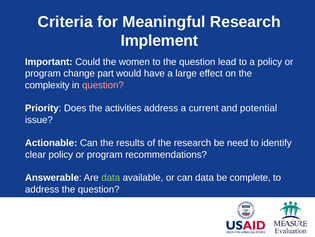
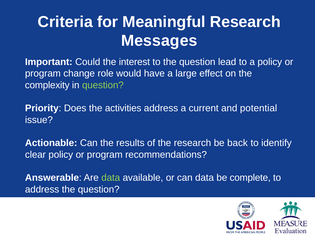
Implement: Implement -> Messages
women: women -> interest
part: part -> role
question at (103, 85) colour: pink -> light green
need: need -> back
